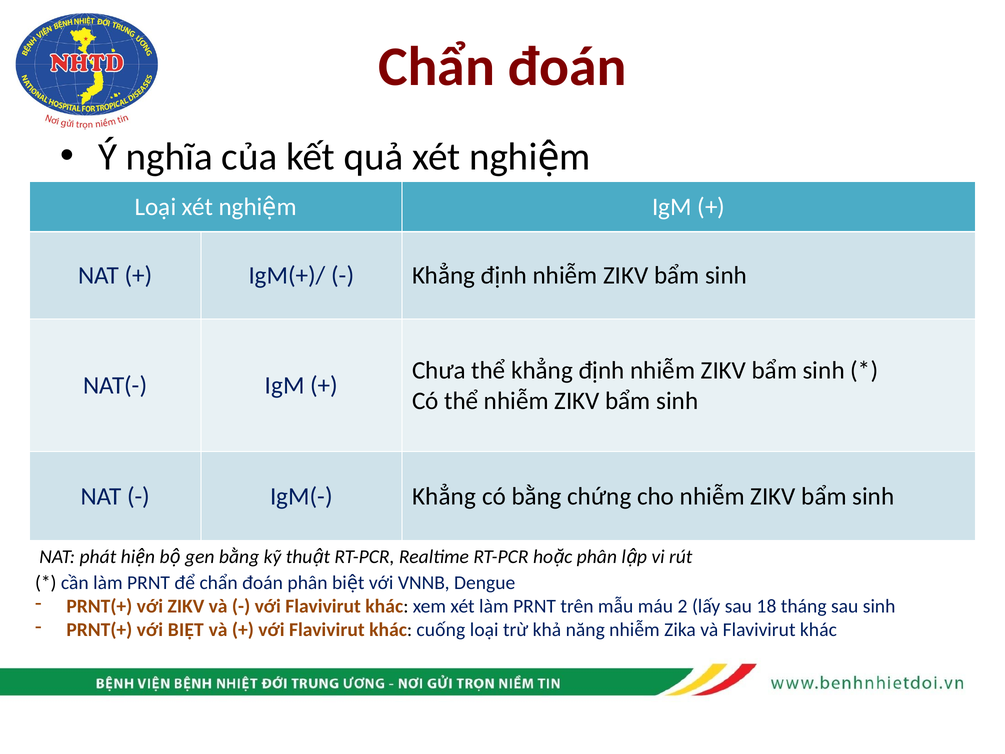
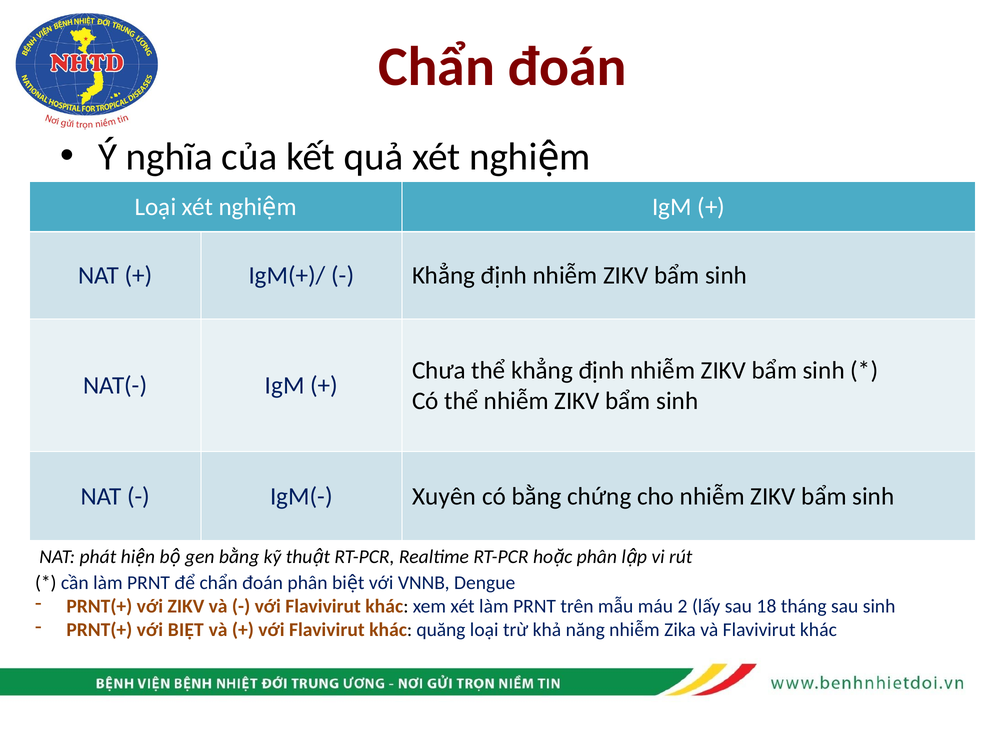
IgM(- Khẳng: Khẳng -> Xuyên
cuống: cuống -> quăng
